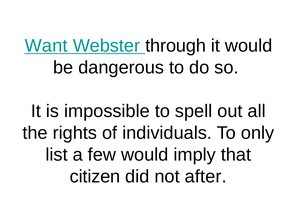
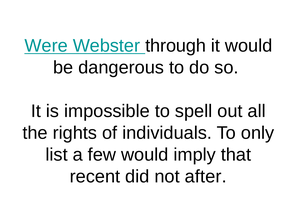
Want: Want -> Were
citizen: citizen -> recent
